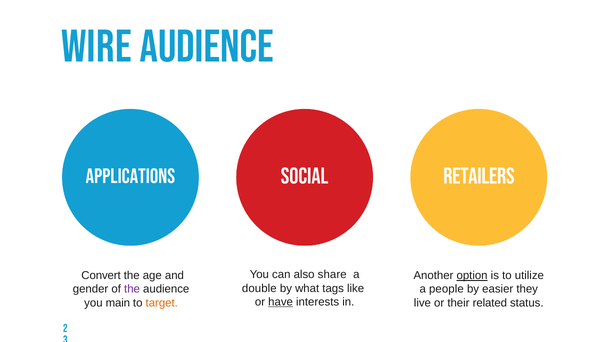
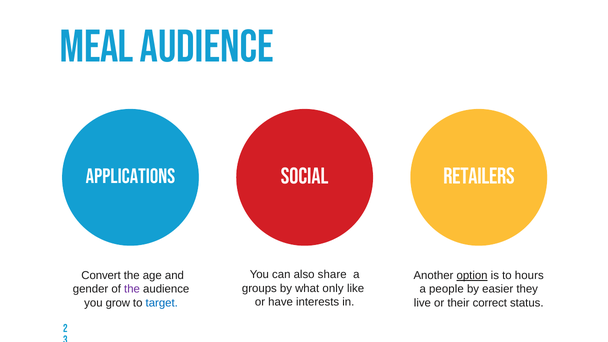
Wire: Wire -> Meal
utilize: utilize -> hours
double: double -> groups
tags: tags -> only
have underline: present -> none
main: main -> grow
target colour: orange -> blue
related: related -> correct
